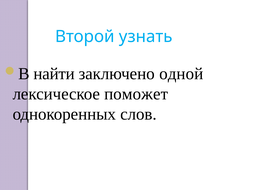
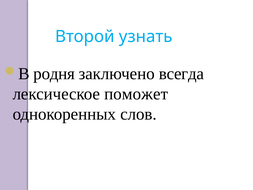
найти: найти -> родня
одной: одной -> всегда
